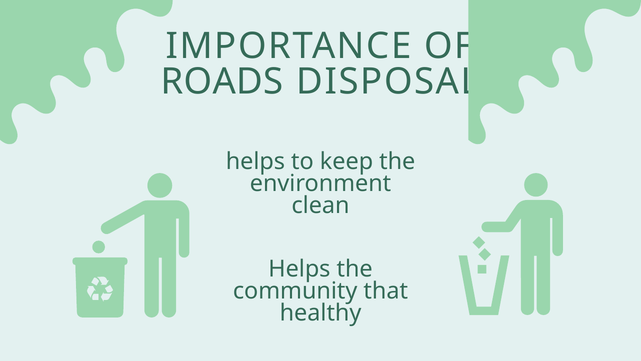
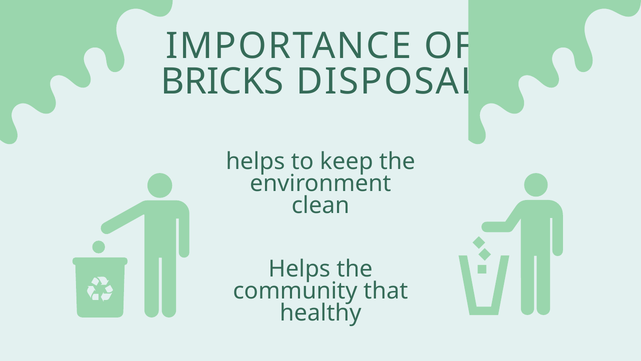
ROADS: ROADS -> BRICKS
